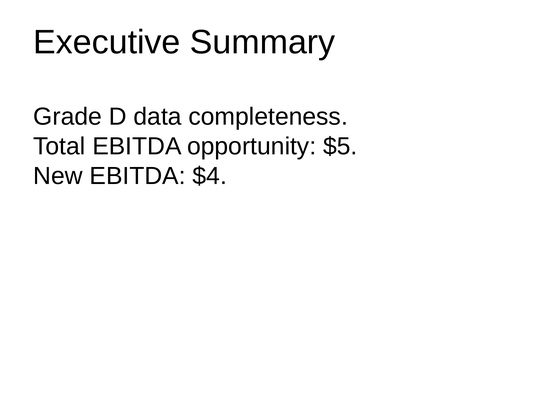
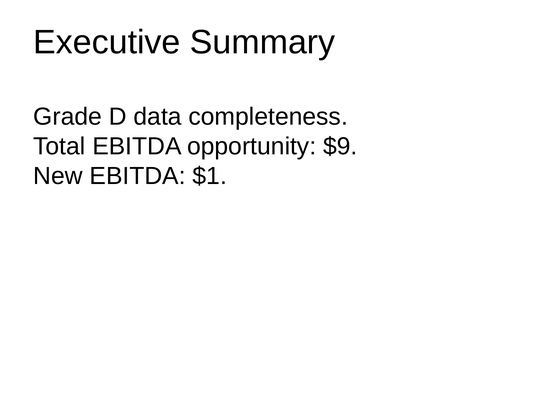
$5: $5 -> $9
$4: $4 -> $1
